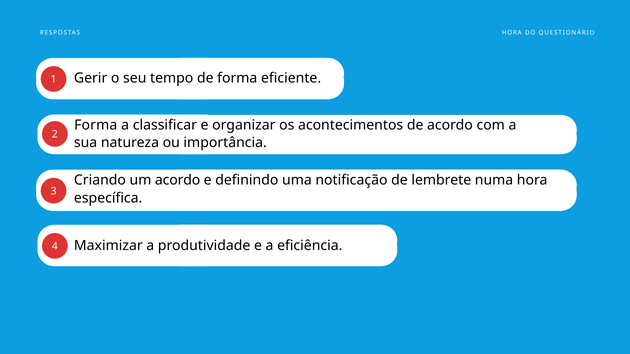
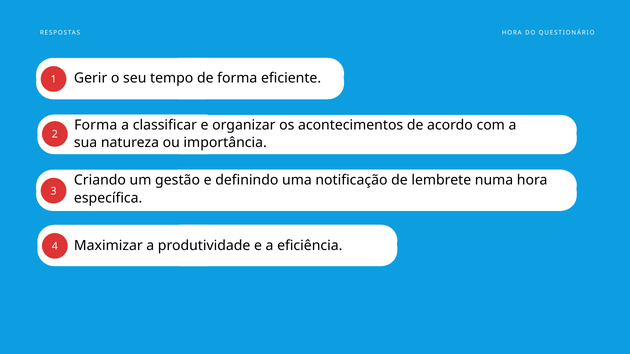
um acordo: acordo -> gestão
